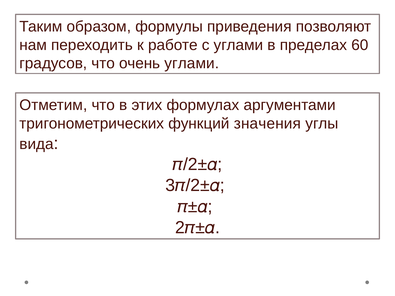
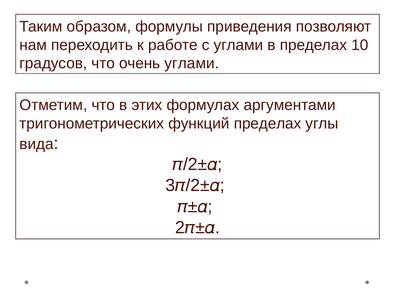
60: 60 -> 10
функций значения: значения -> пределах
